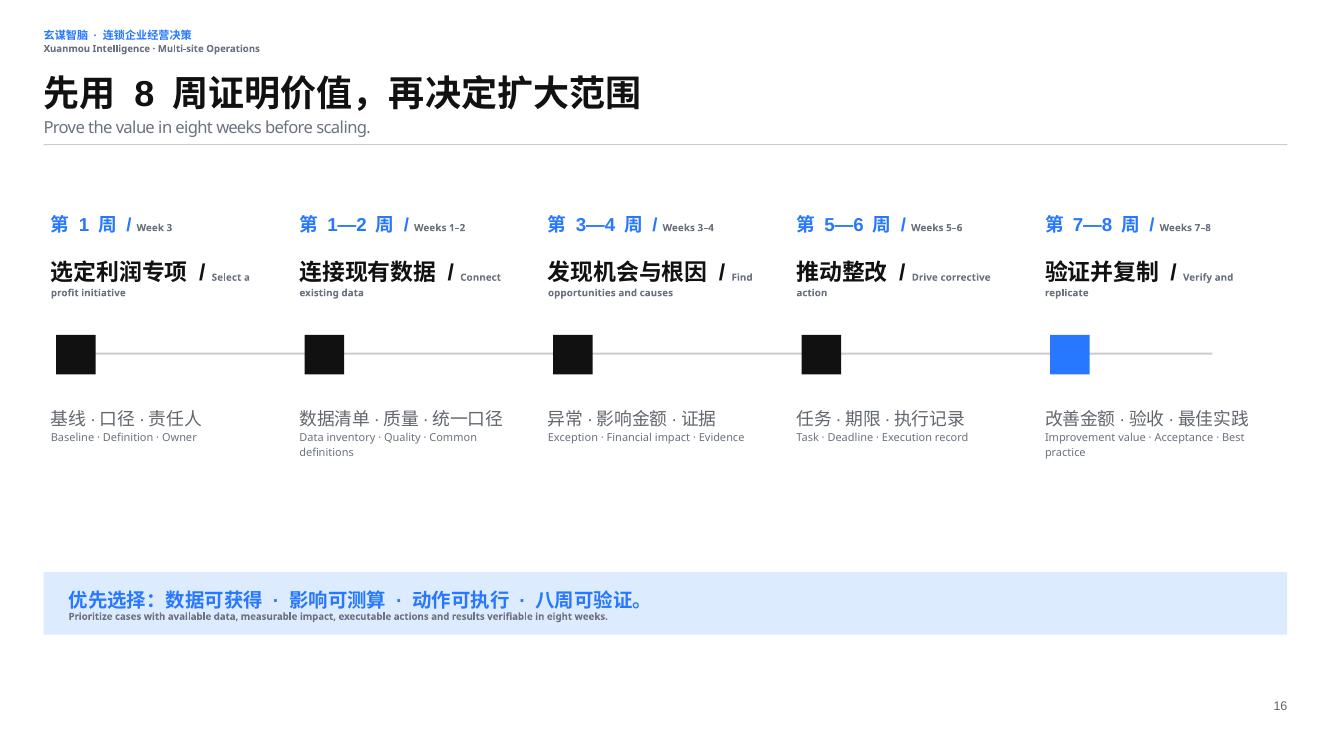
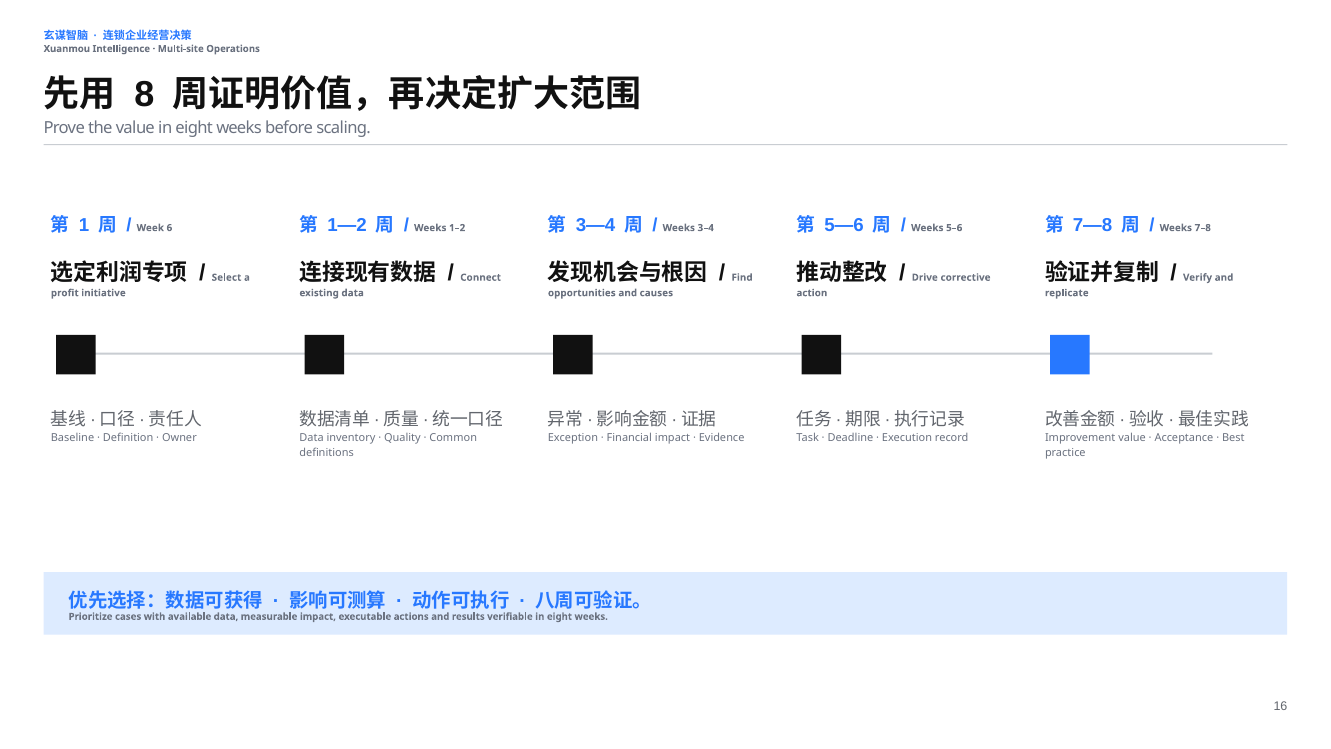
3: 3 -> 6
